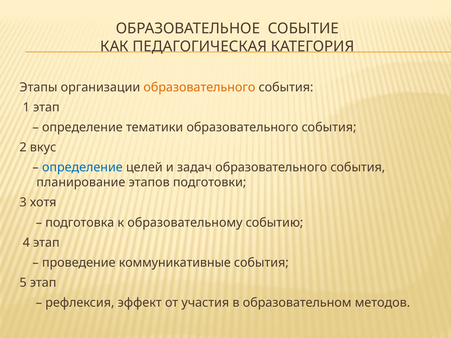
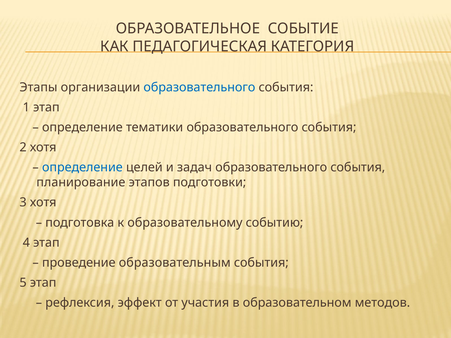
образовательного at (199, 87) colour: orange -> blue
2 вкус: вкус -> хотя
коммуникативные: коммуникативные -> образовательным
